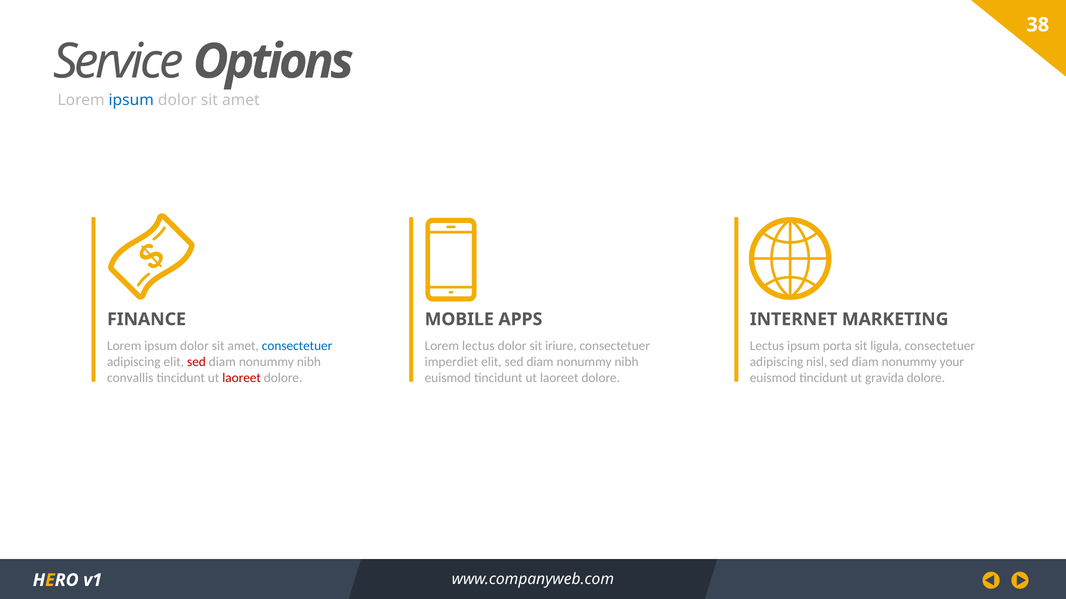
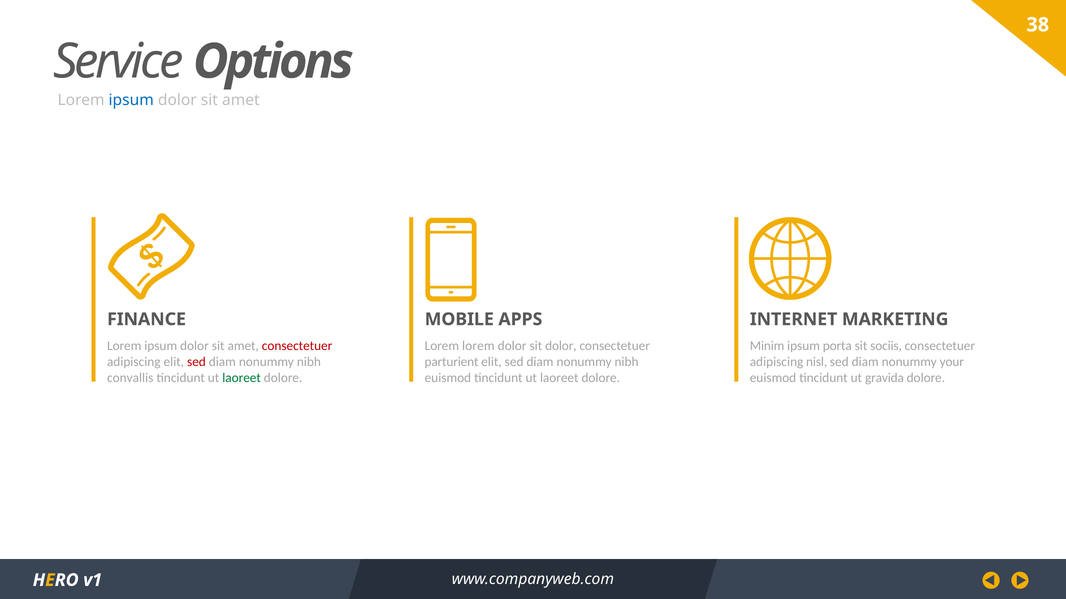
consectetuer at (297, 346) colour: blue -> red
Lorem lectus: lectus -> lorem
sit iriure: iriure -> dolor
Lectus at (767, 346): Lectus -> Minim
ligula: ligula -> sociis
imperdiet: imperdiet -> parturient
laoreet at (242, 378) colour: red -> green
